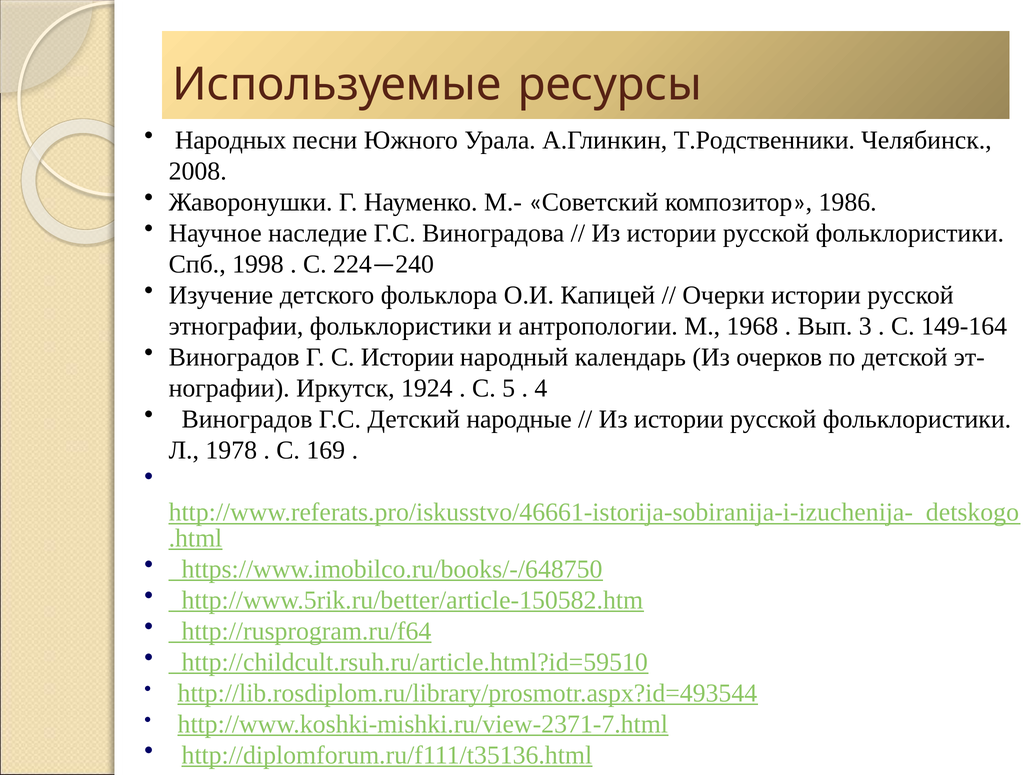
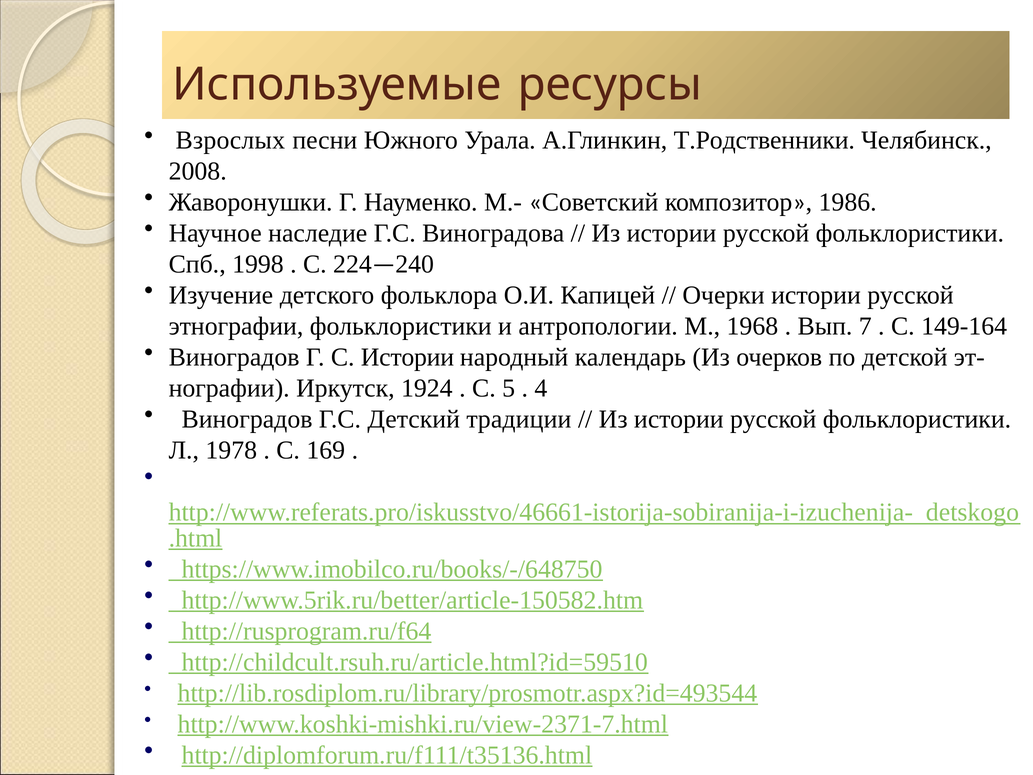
Народных: Народных -> Взрослых
3: 3 -> 7
народные: народные -> традиции
